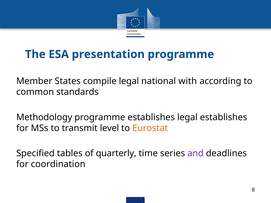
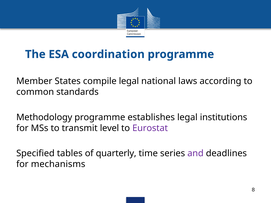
presentation: presentation -> coordination
with: with -> laws
legal establishes: establishes -> institutions
Eurostat colour: orange -> purple
coordination: coordination -> mechanisms
